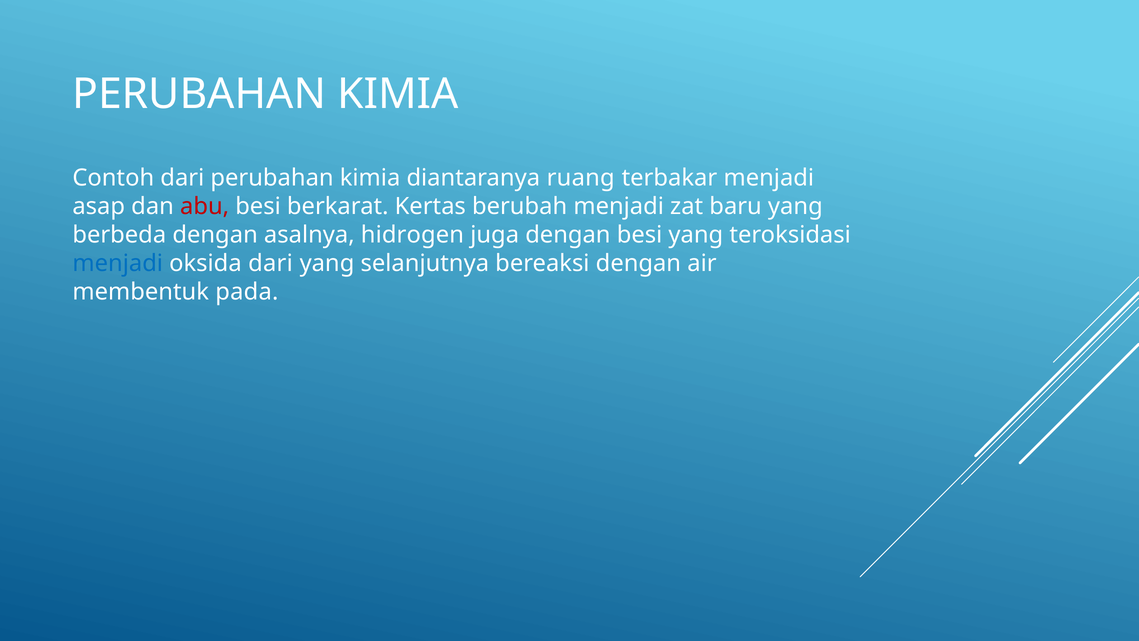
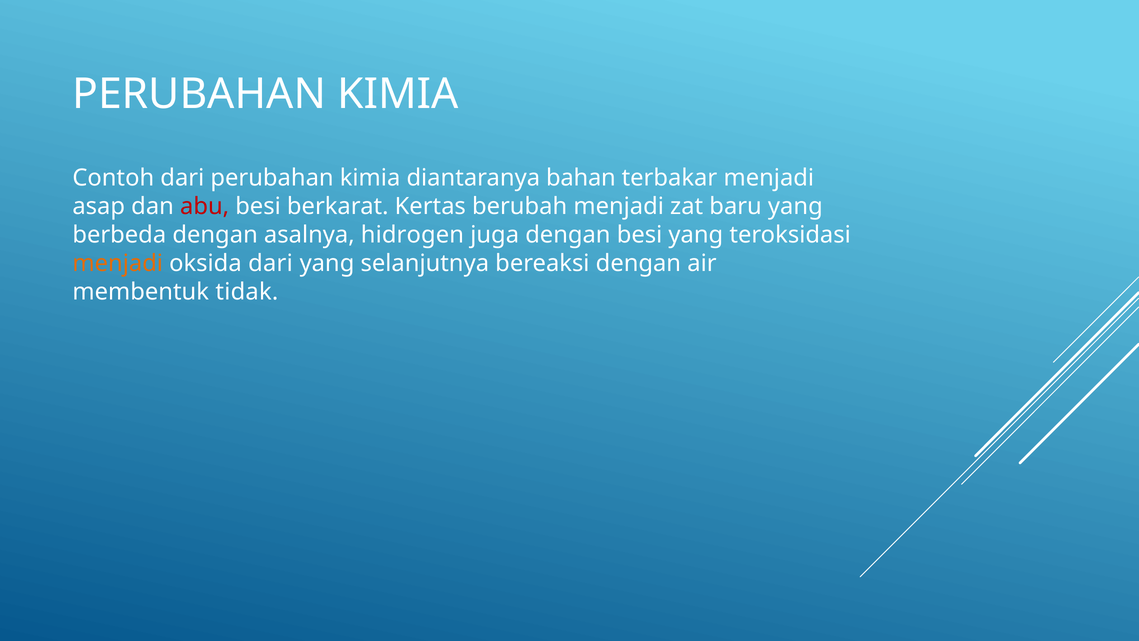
ruang: ruang -> bahan
menjadi at (118, 263) colour: blue -> orange
pada: pada -> tidak
